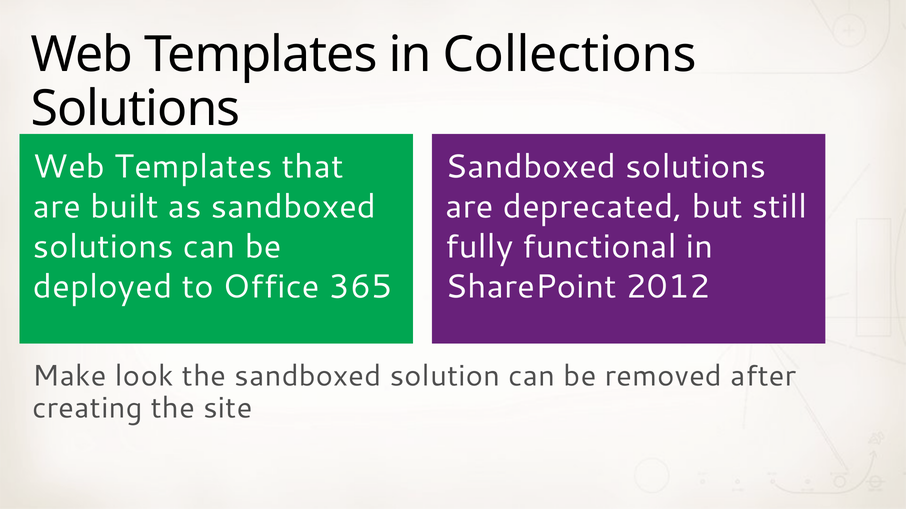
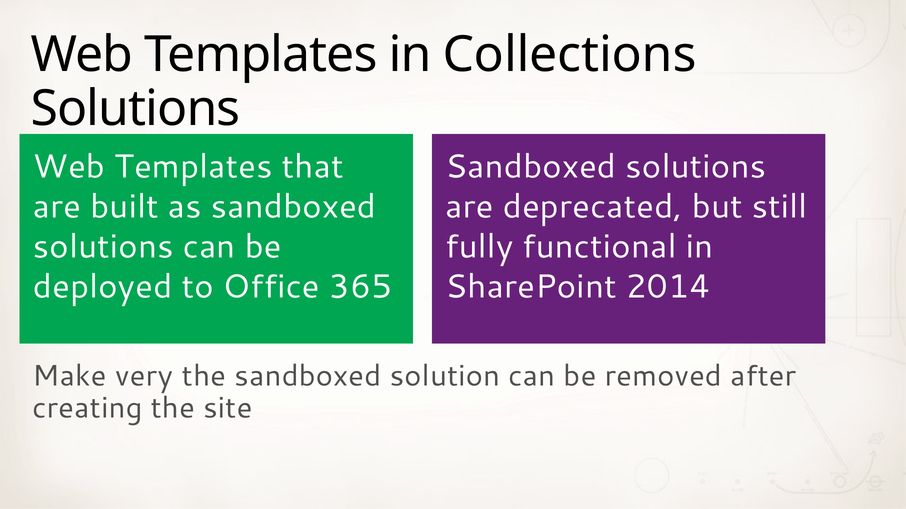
2012: 2012 -> 2014
look: look -> very
